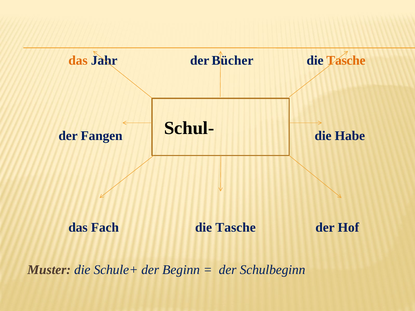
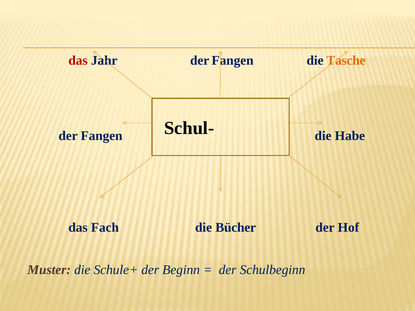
das at (78, 61) colour: orange -> red
Jahr der Bücher: Bücher -> Fangen
Fach die Tasche: Tasche -> Bücher
